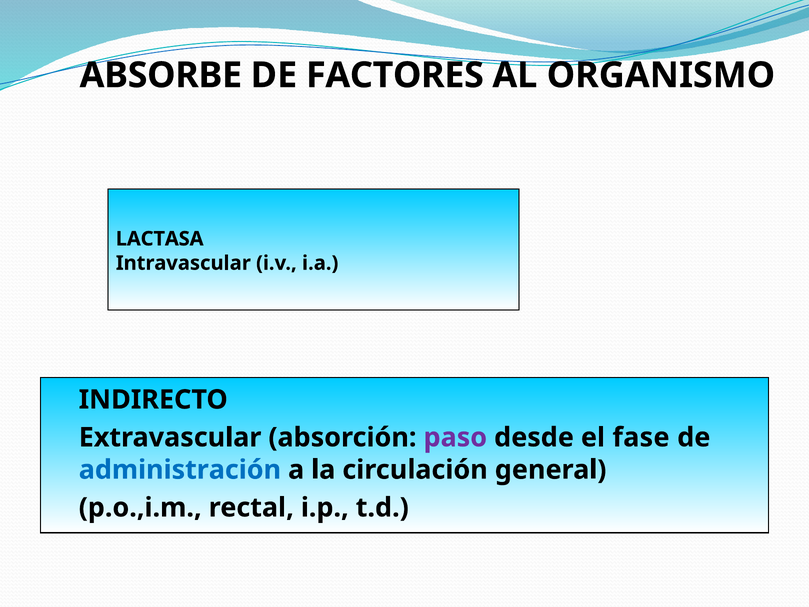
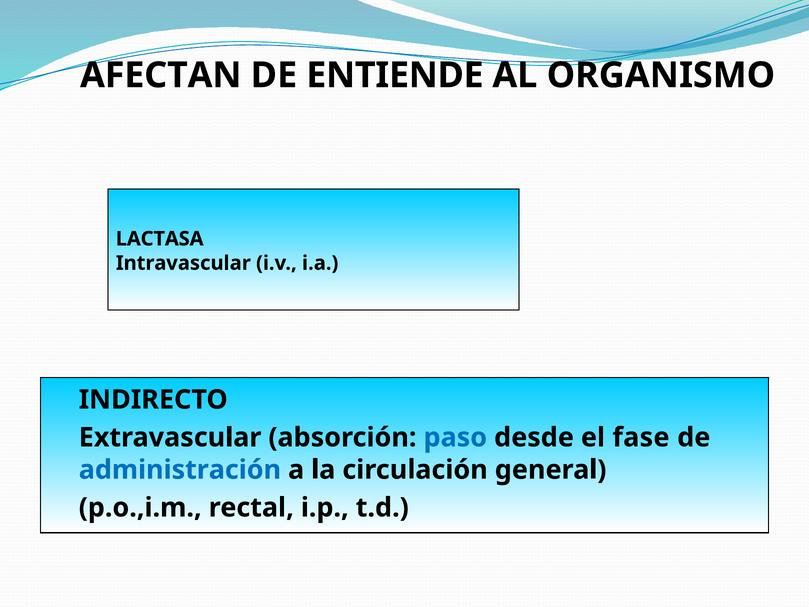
ABSORBE: ABSORBE -> AFECTAN
FACTORES: FACTORES -> ENTIENDE
paso colour: purple -> blue
